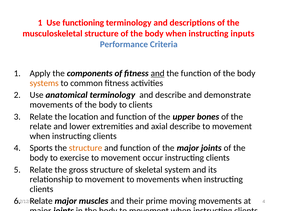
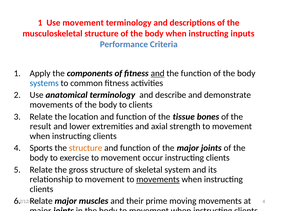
Use functioning: functioning -> movement
systems colour: orange -> blue
upper: upper -> tissue
relate at (41, 127): relate -> result
axial describe: describe -> strength
movements at (158, 180) underline: none -> present
